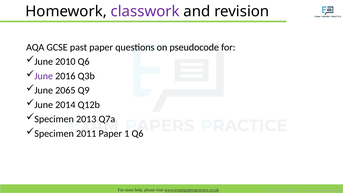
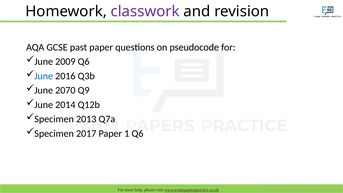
2010: 2010 -> 2009
June at (44, 76) colour: purple -> blue
2065: 2065 -> 2070
2011: 2011 -> 2017
